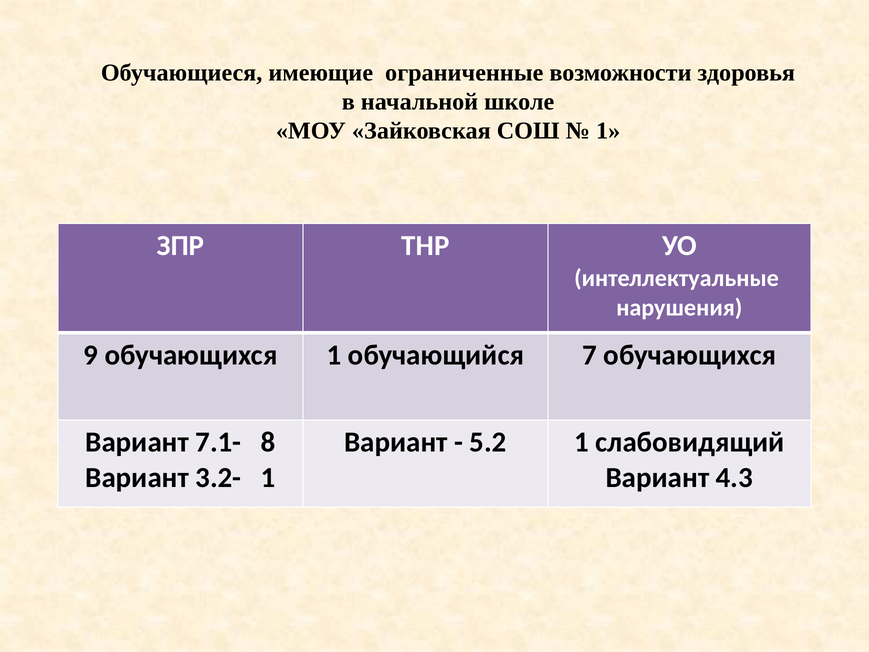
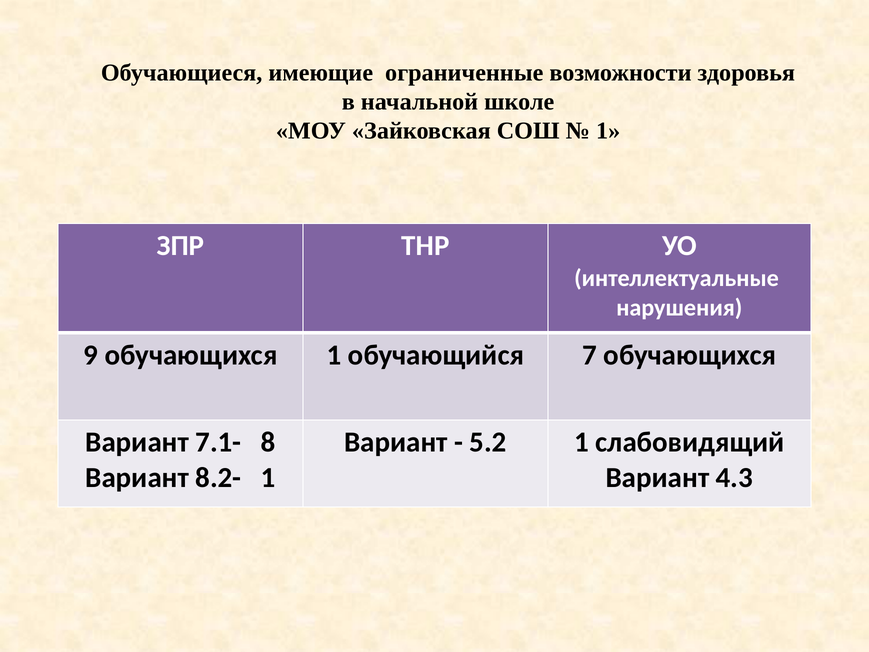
3.2-: 3.2- -> 8.2-
